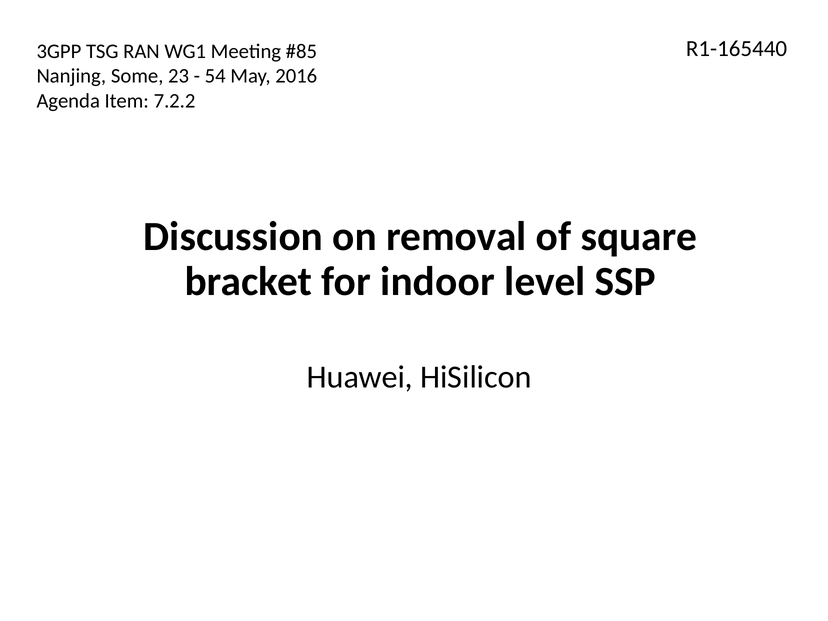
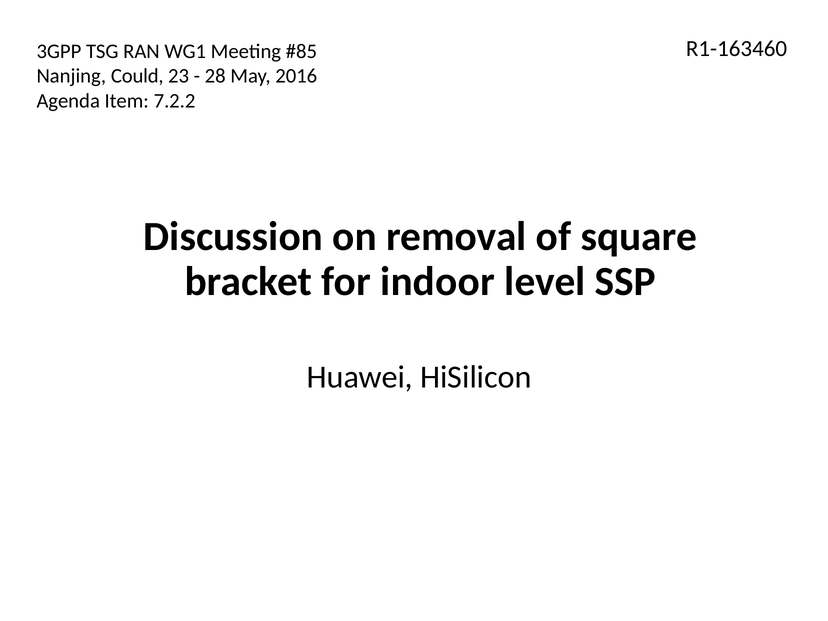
R1-165440: R1-165440 -> R1-163460
Some: Some -> Could
54: 54 -> 28
